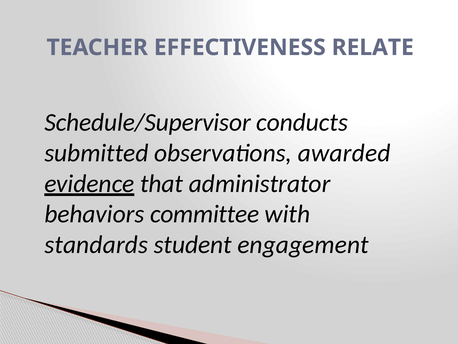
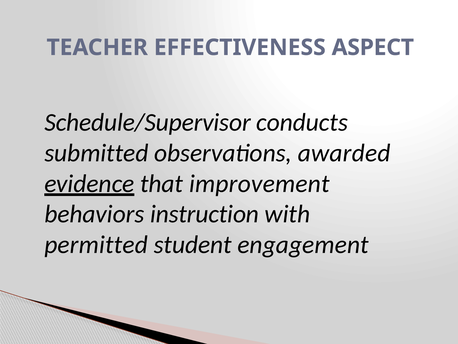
RELATE: RELATE -> ASPECT
administrator: administrator -> improvement
committee: committee -> instruction
standards: standards -> permitted
